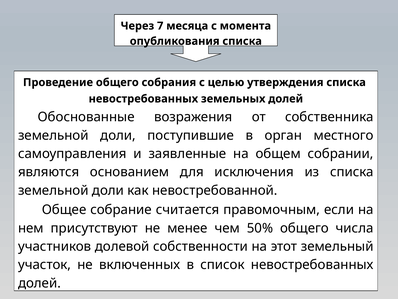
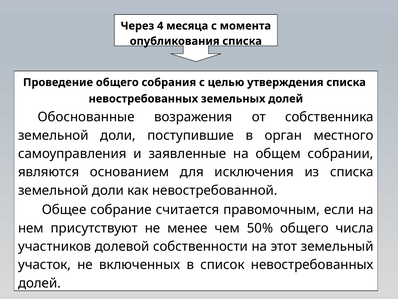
7: 7 -> 4
